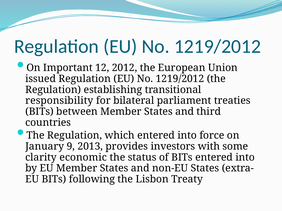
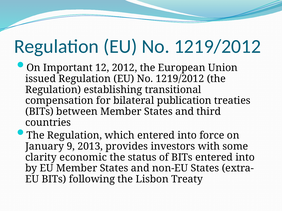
responsibility: responsibility -> compensation
parliament: parliament -> publication
